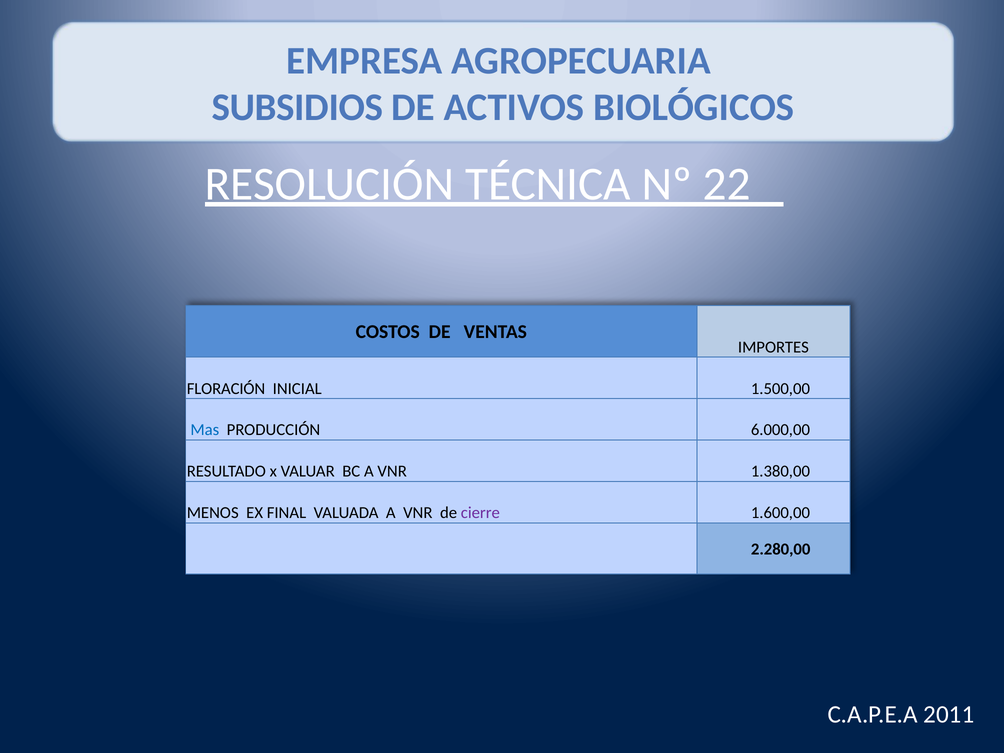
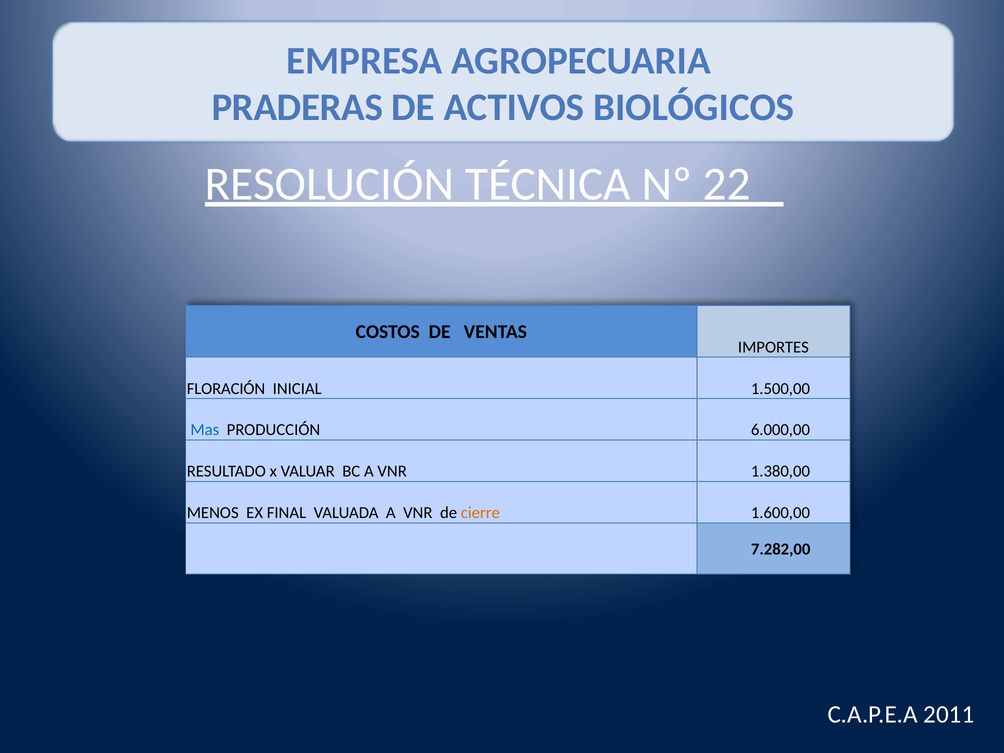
SUBSIDIOS: SUBSIDIOS -> PRADERAS
cierre colour: purple -> orange
2.280,00: 2.280,00 -> 7.282,00
